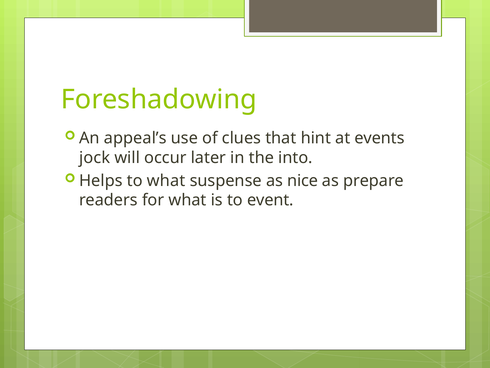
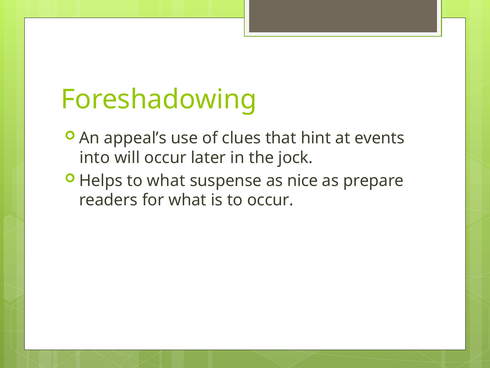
jock: jock -> into
into: into -> jock
to event: event -> occur
